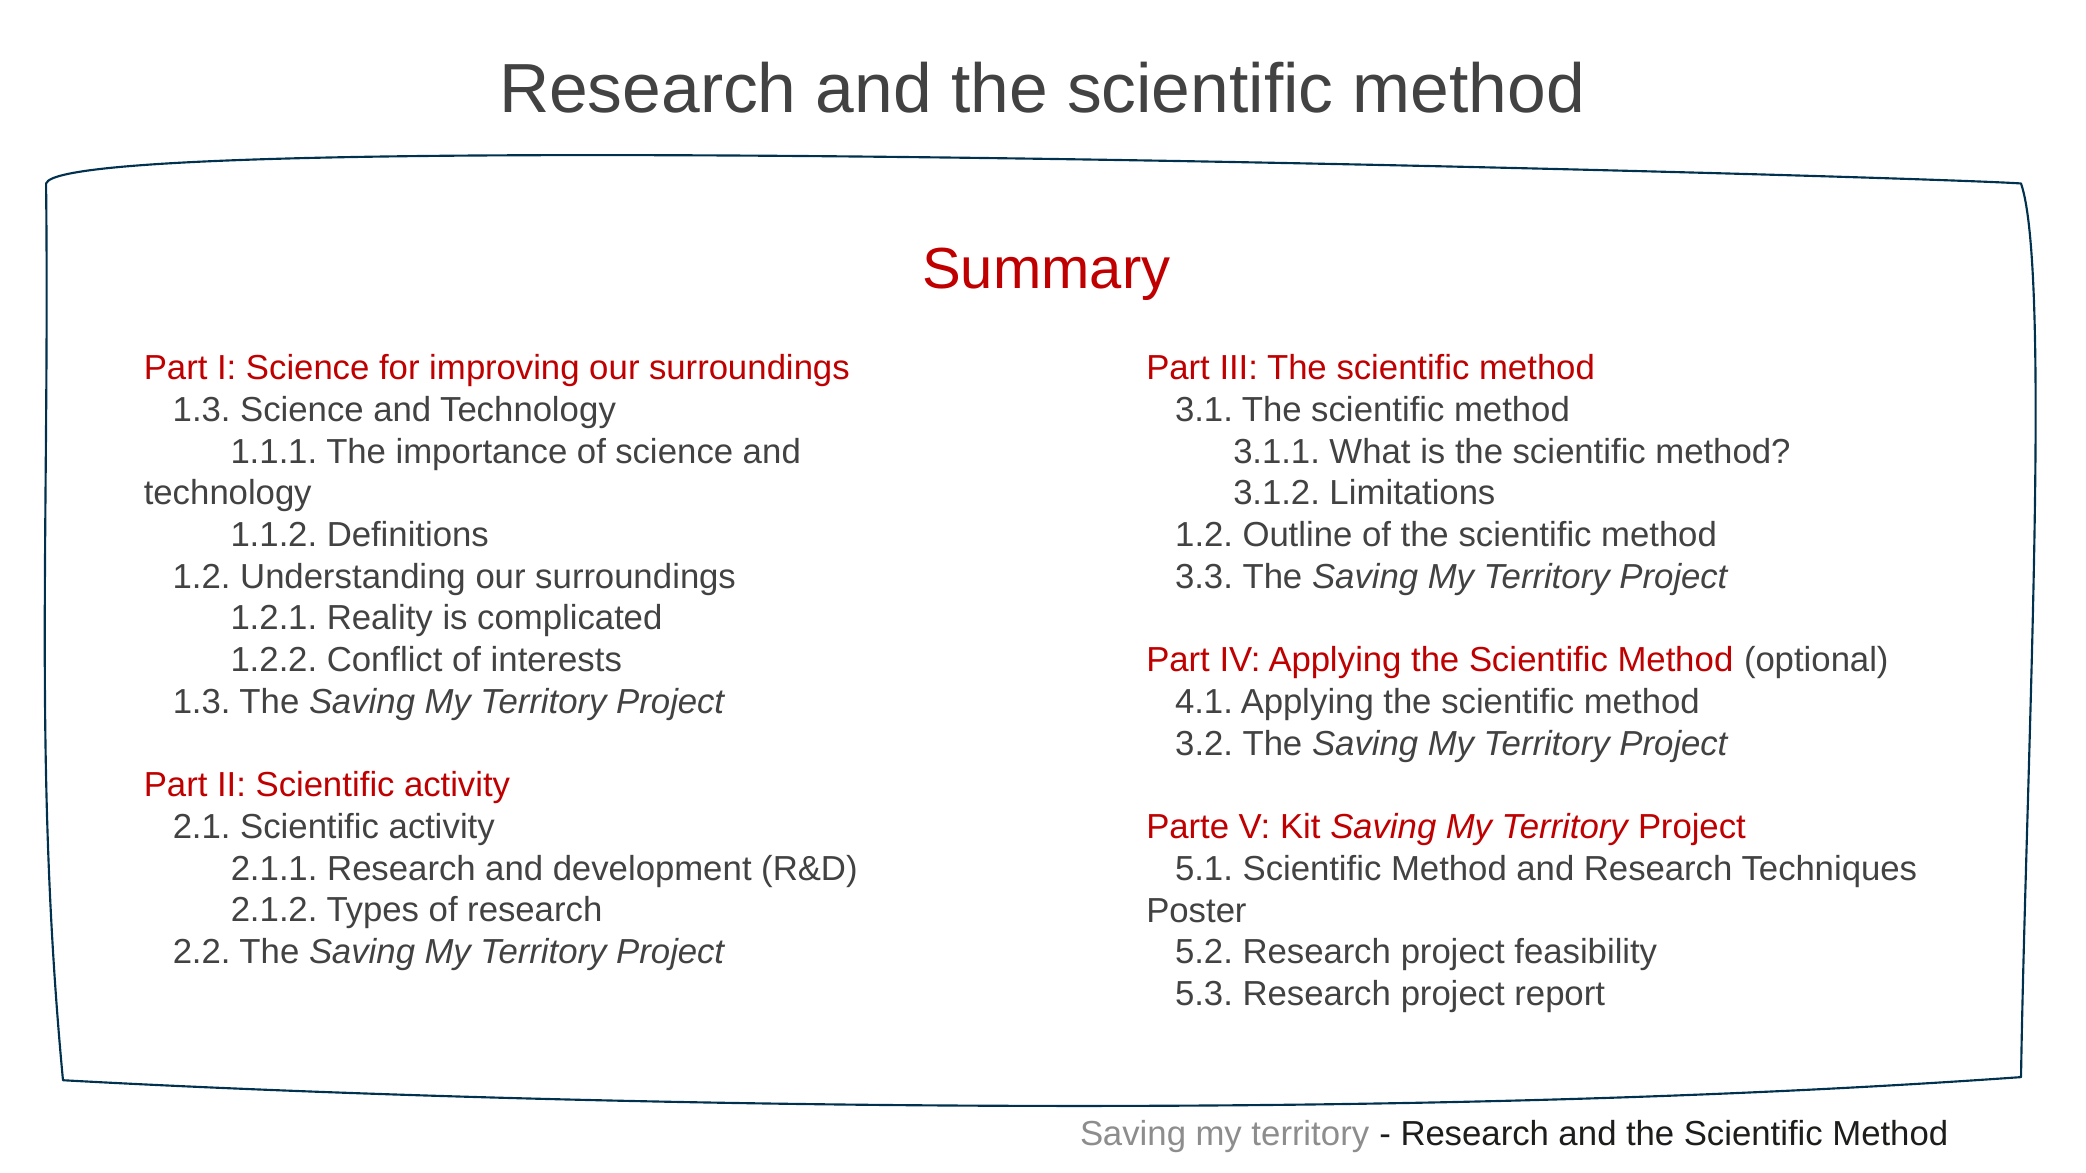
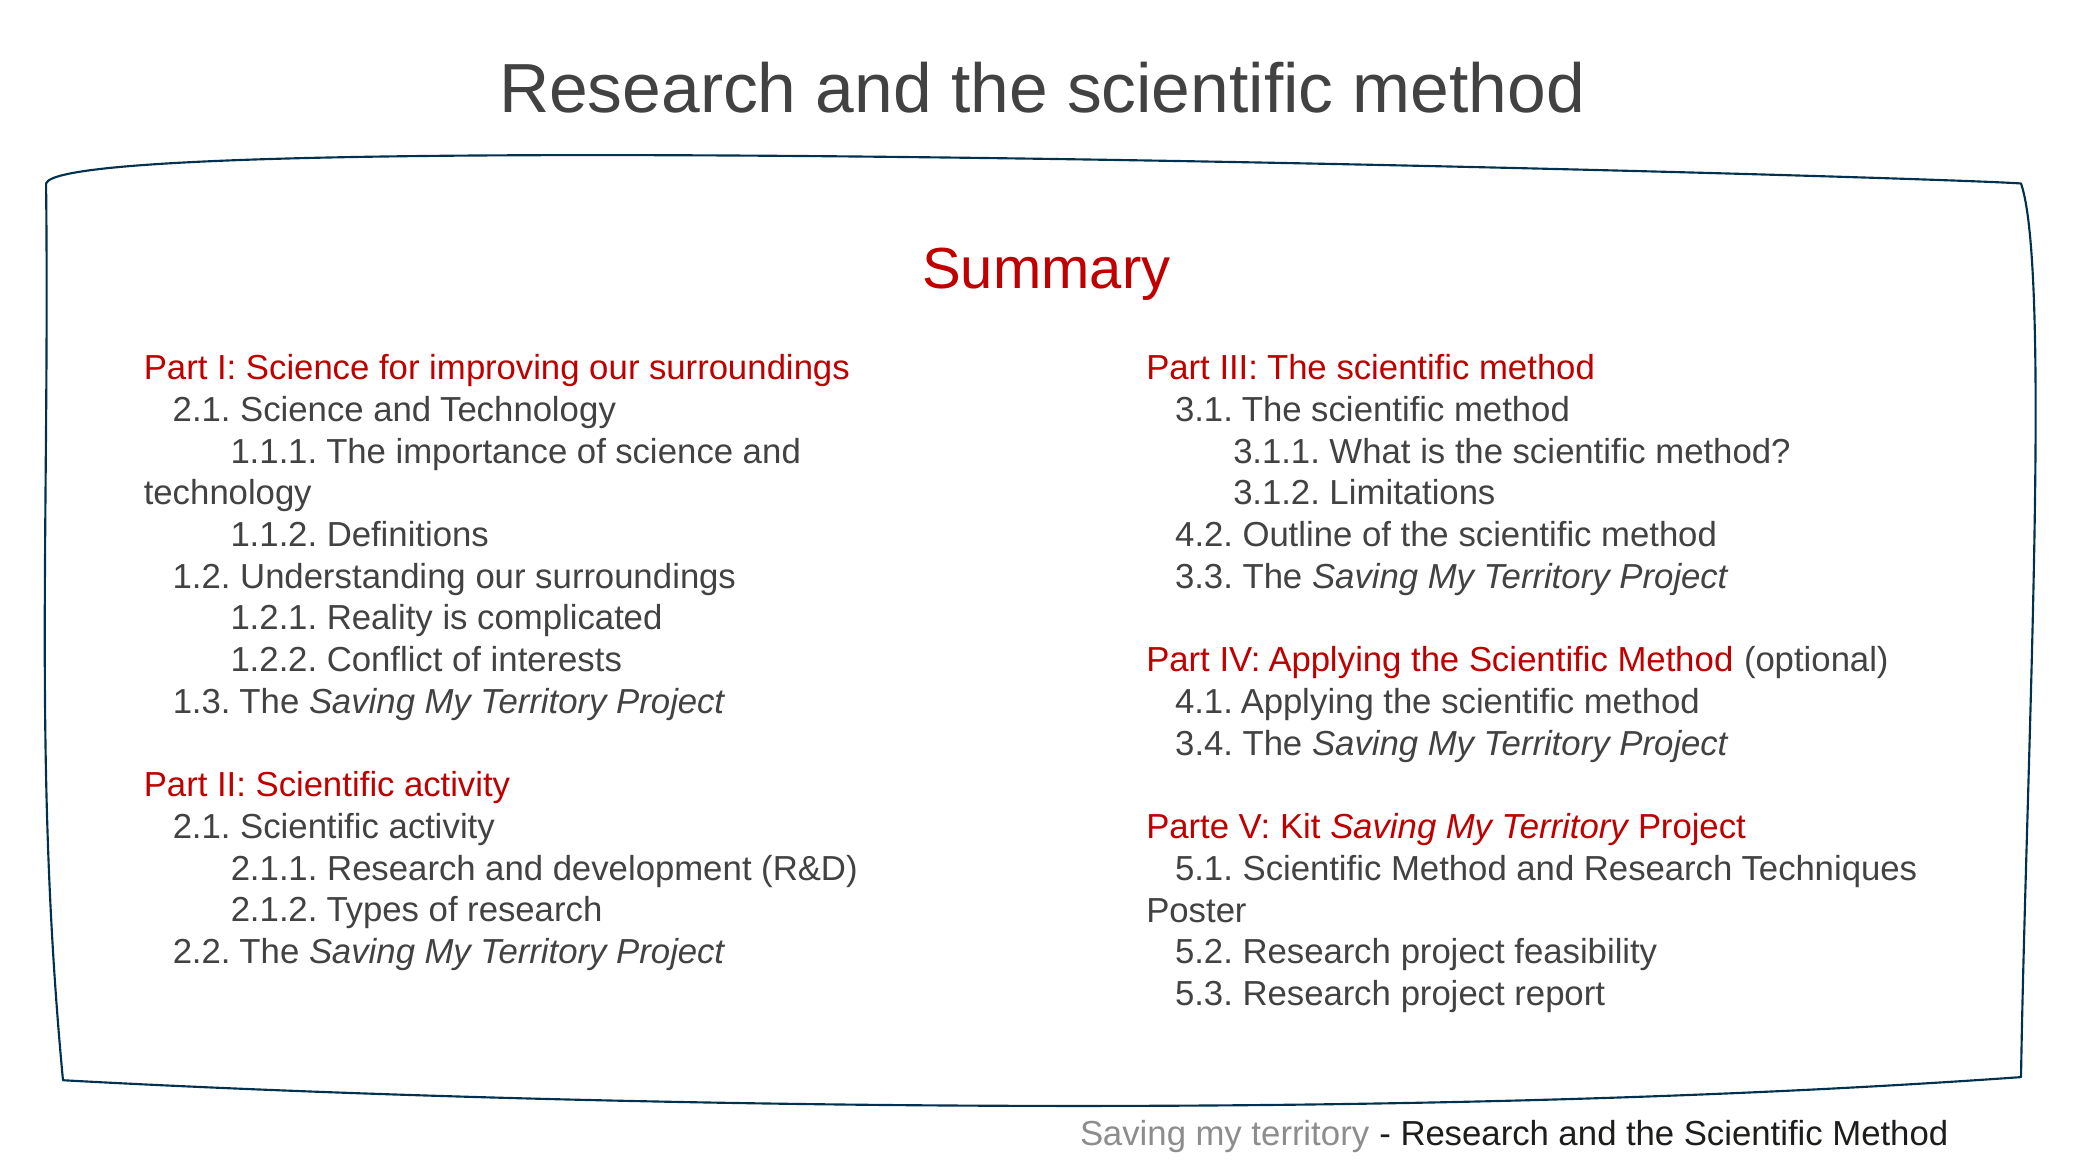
1.3 at (202, 410): 1.3 -> 2.1
1.2 at (1204, 535): 1.2 -> 4.2
3.2: 3.2 -> 3.4
